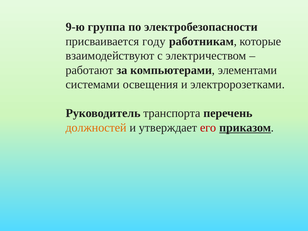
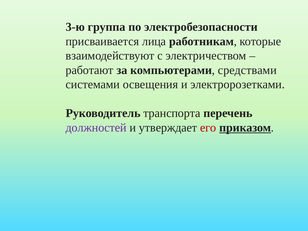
9-ю: 9-ю -> 3-ю
году: году -> лица
элементами: элементами -> средствами
должностей colour: orange -> purple
